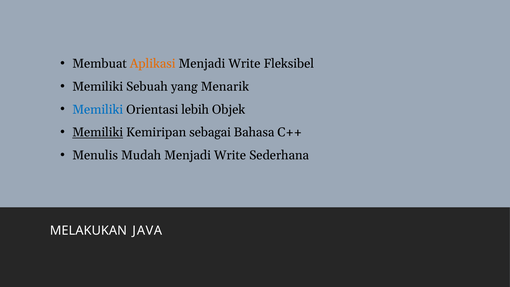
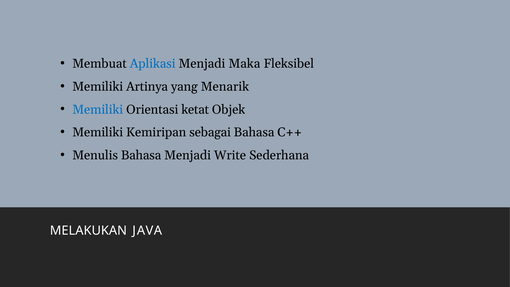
Aplikasi colour: orange -> blue
Write at (244, 64): Write -> Maka
Sebuah: Sebuah -> Artinya
lebih: lebih -> ketat
Memiliki at (98, 132) underline: present -> none
Menulis Mudah: Mudah -> Bahasa
